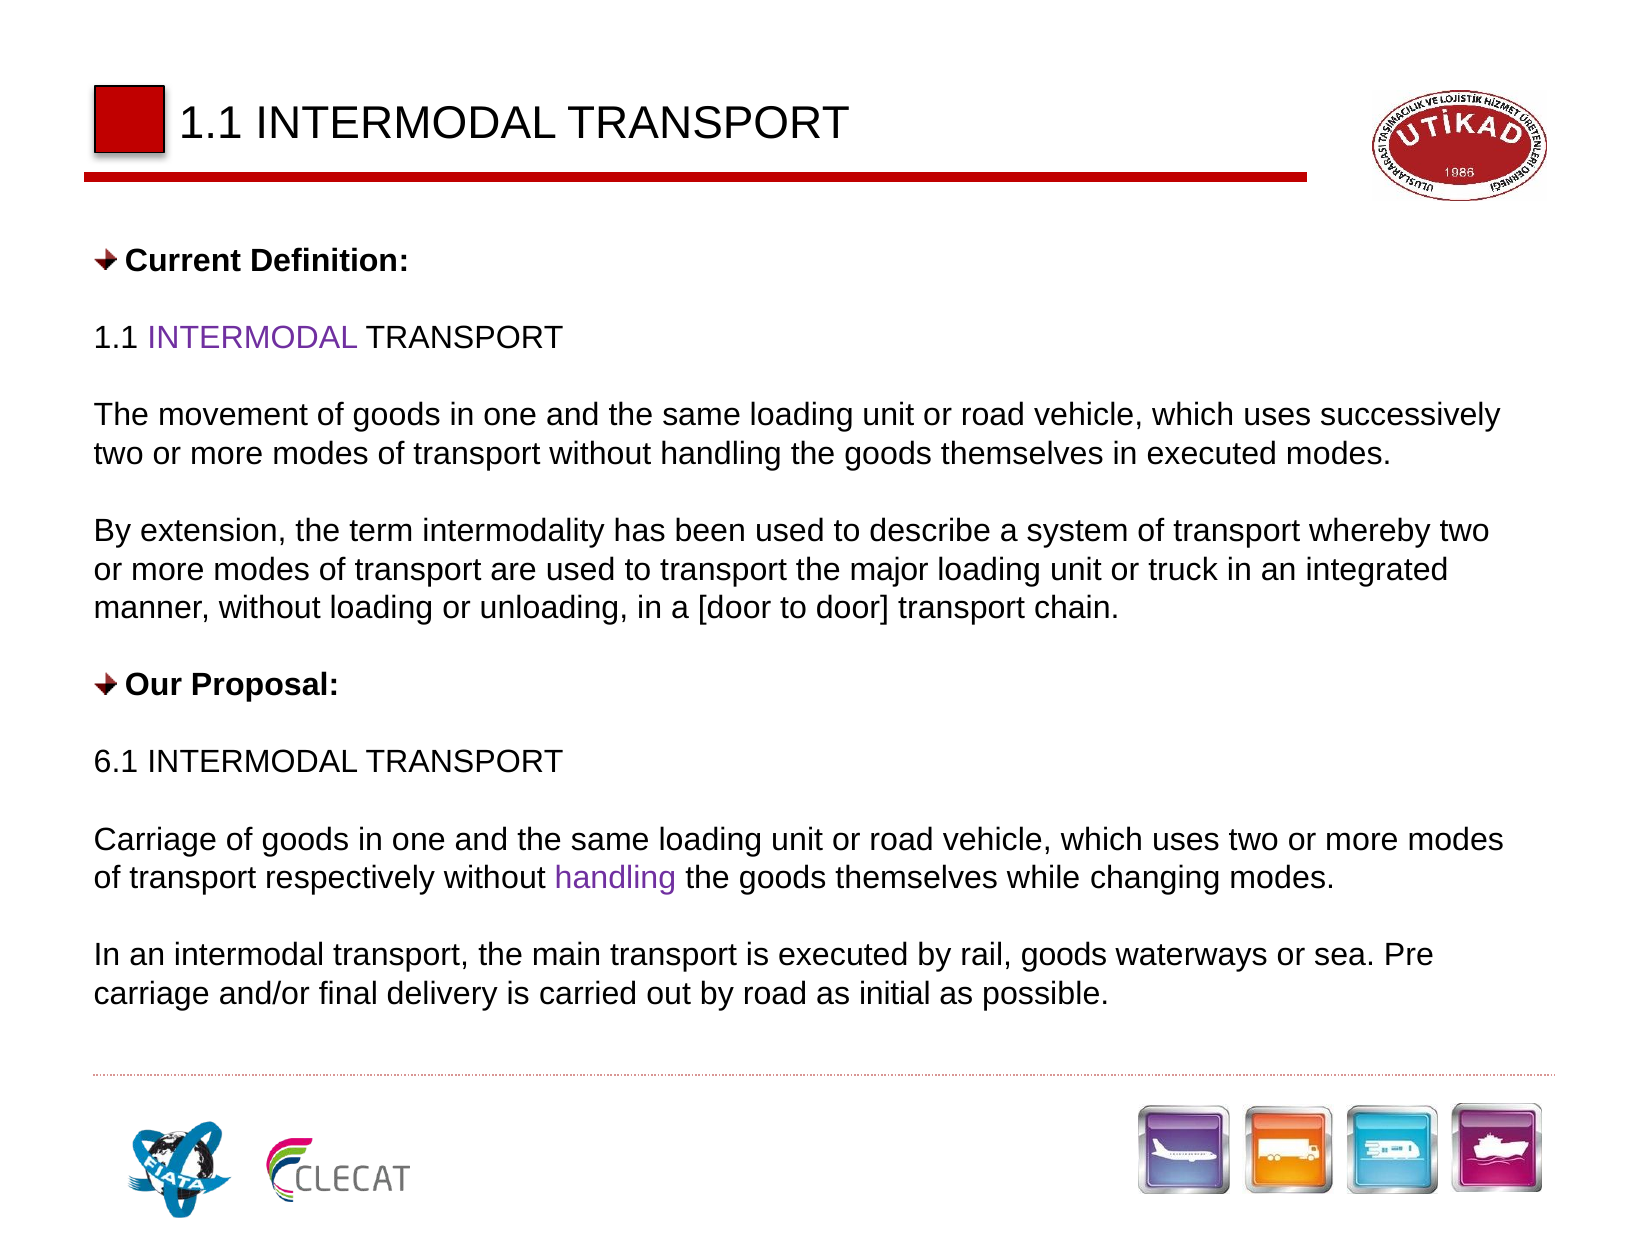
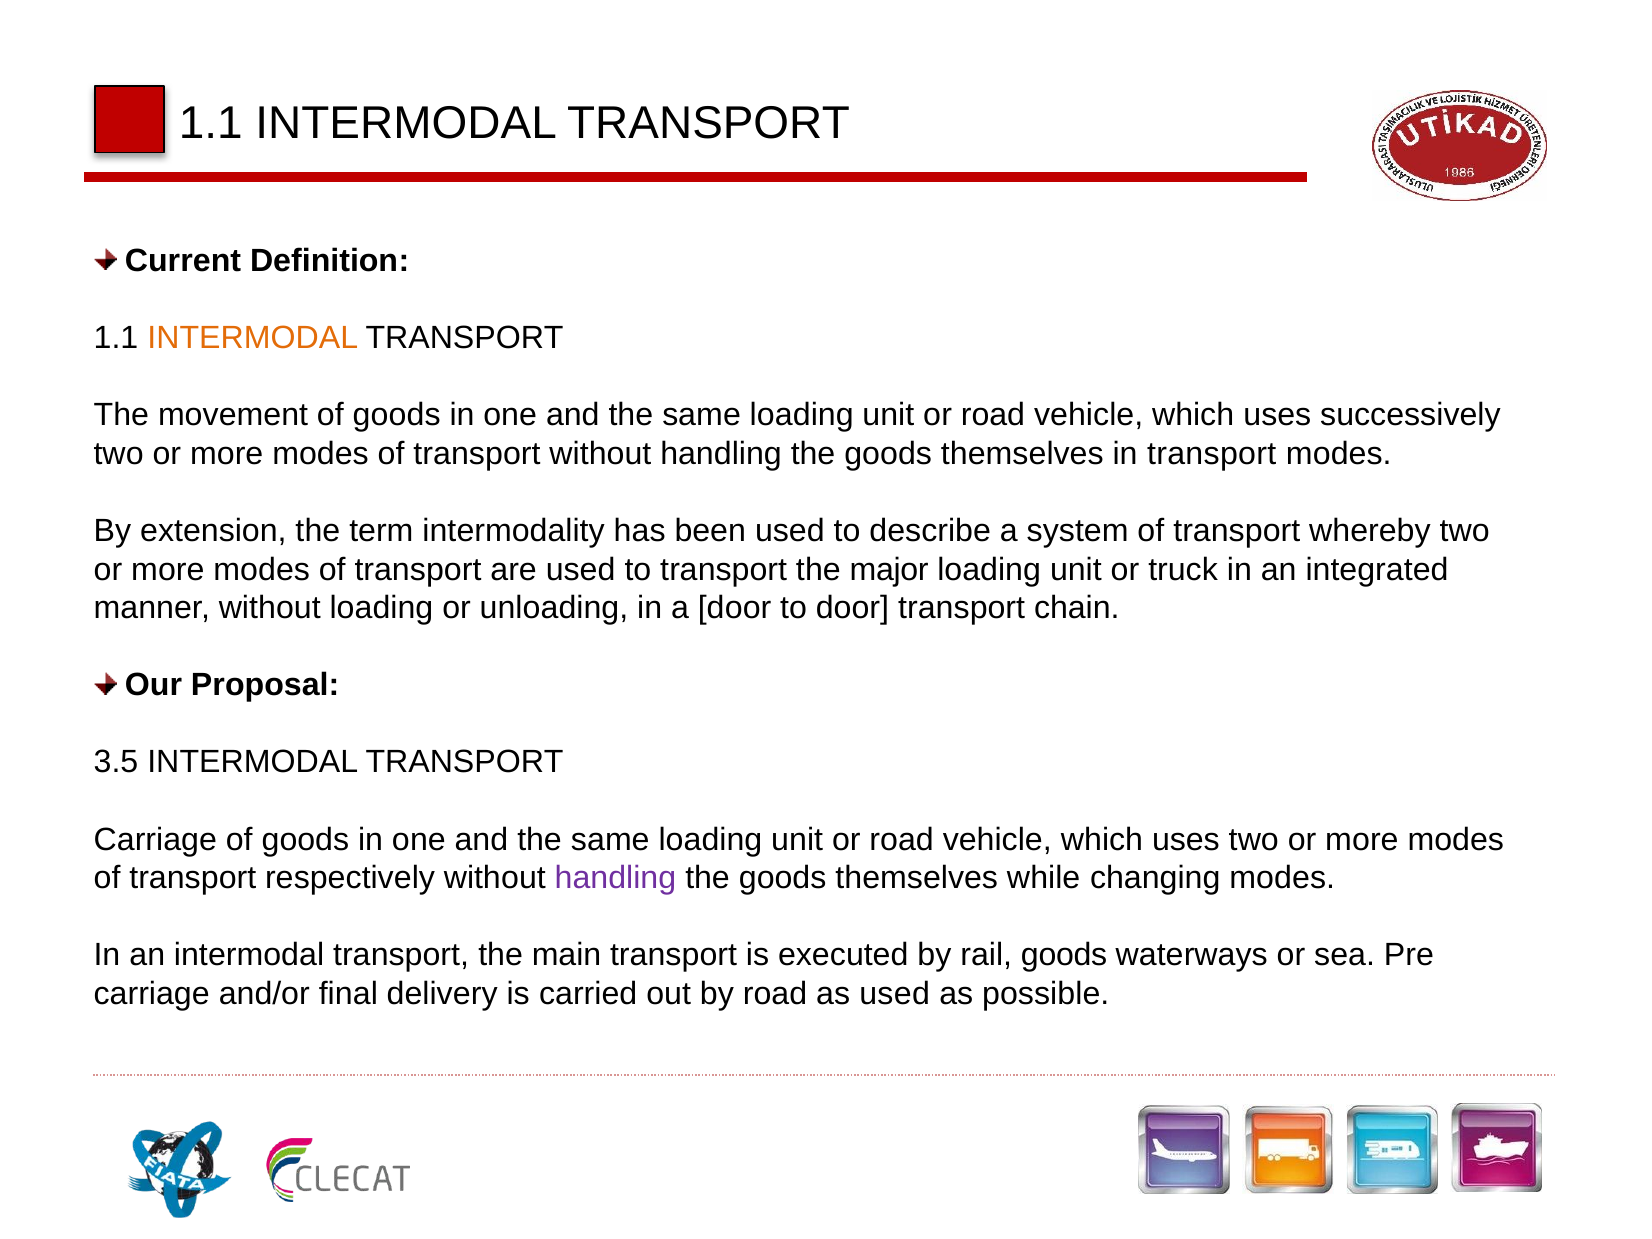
INTERMODAL at (253, 338) colour: purple -> orange
in executed: executed -> transport
6.1: 6.1 -> 3.5
as initial: initial -> used
